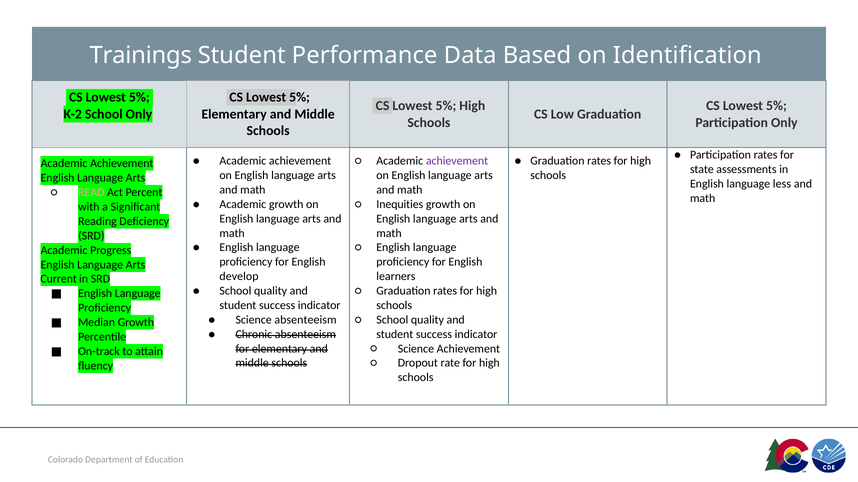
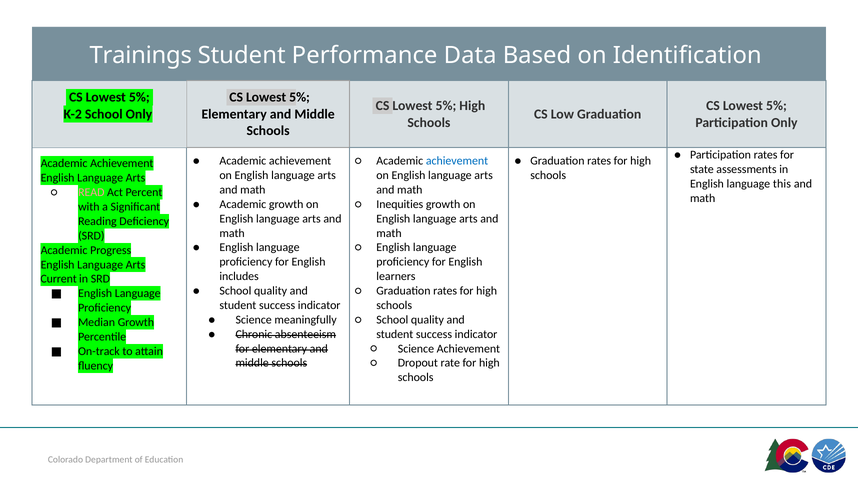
achievement at (457, 161) colour: purple -> blue
less: less -> this
develop: develop -> includes
Science absenteeism: absenteeism -> meaningfully
